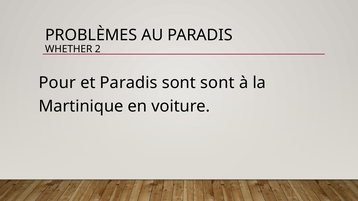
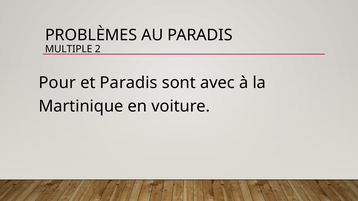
WHETHER: WHETHER -> MULTIPLE
sont sont: sont -> avec
